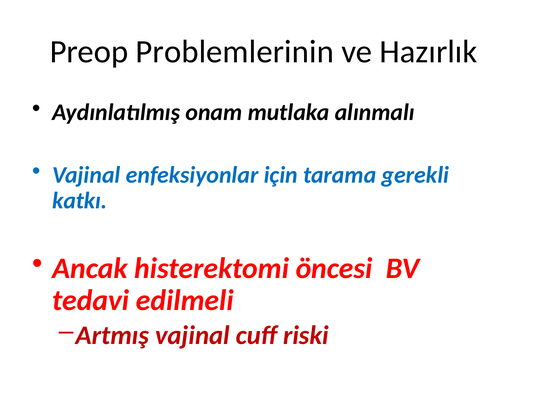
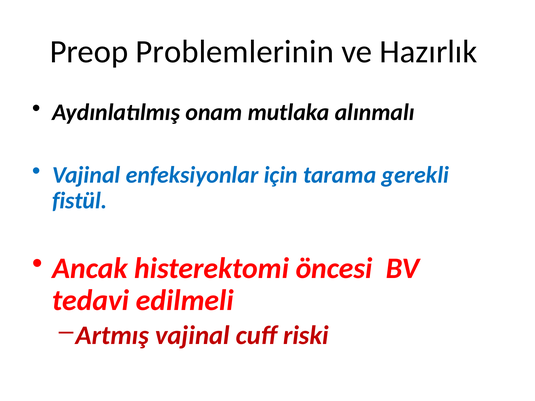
katkı: katkı -> fistül
